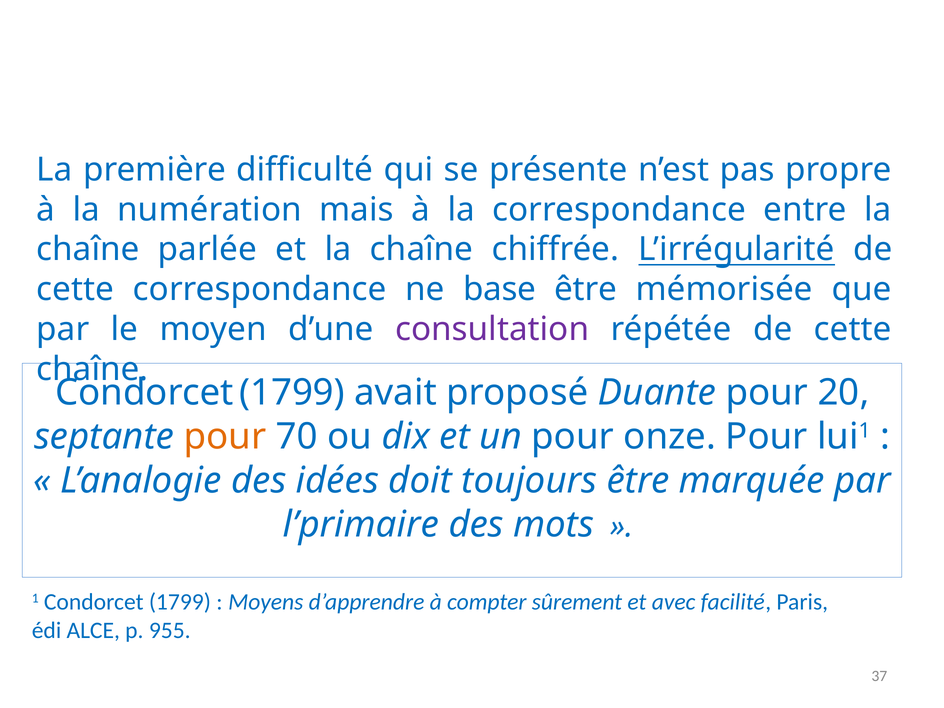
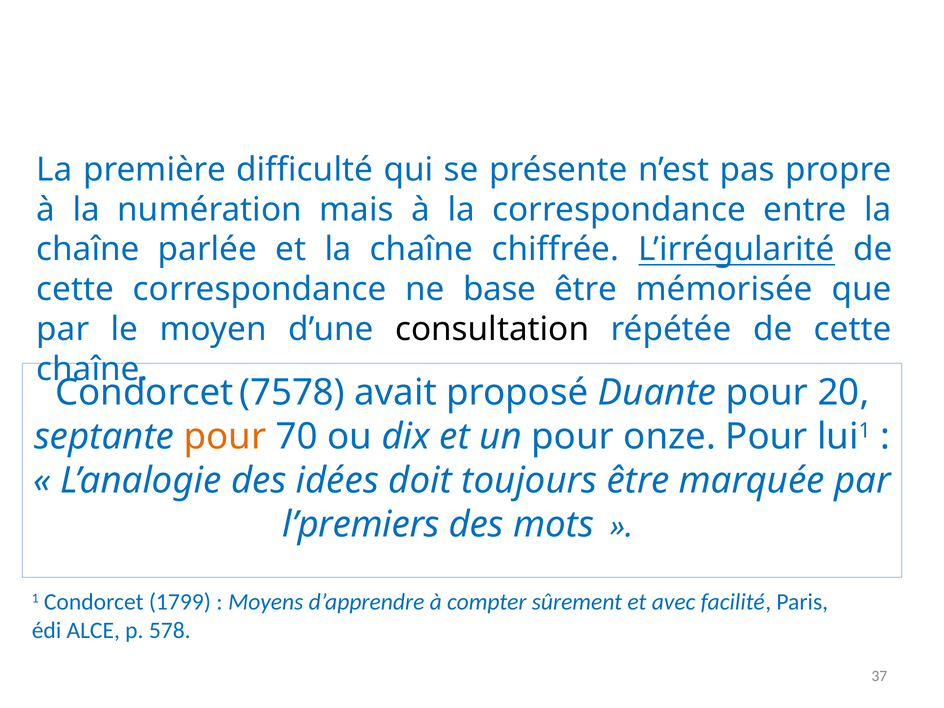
consultation colour: purple -> black
1799 at (292, 393): 1799 -> 7578
l’primaire: l’primaire -> l’premiers
955: 955 -> 578
